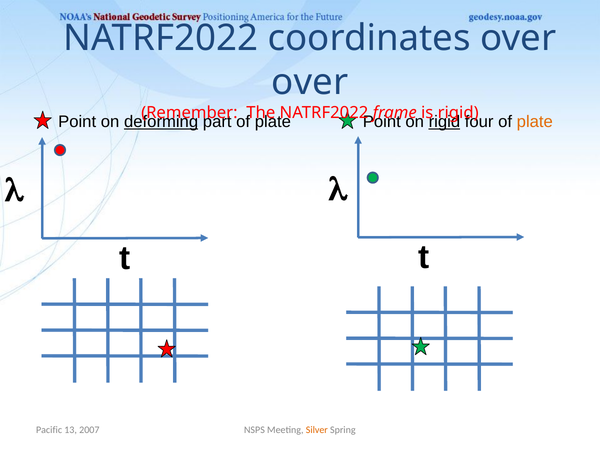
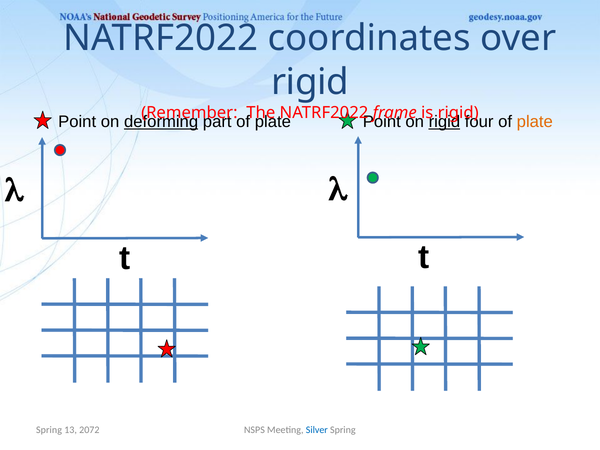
over at (310, 82): over -> rigid
Pacific at (49, 430): Pacific -> Spring
2007: 2007 -> 2072
Silver colour: orange -> blue
